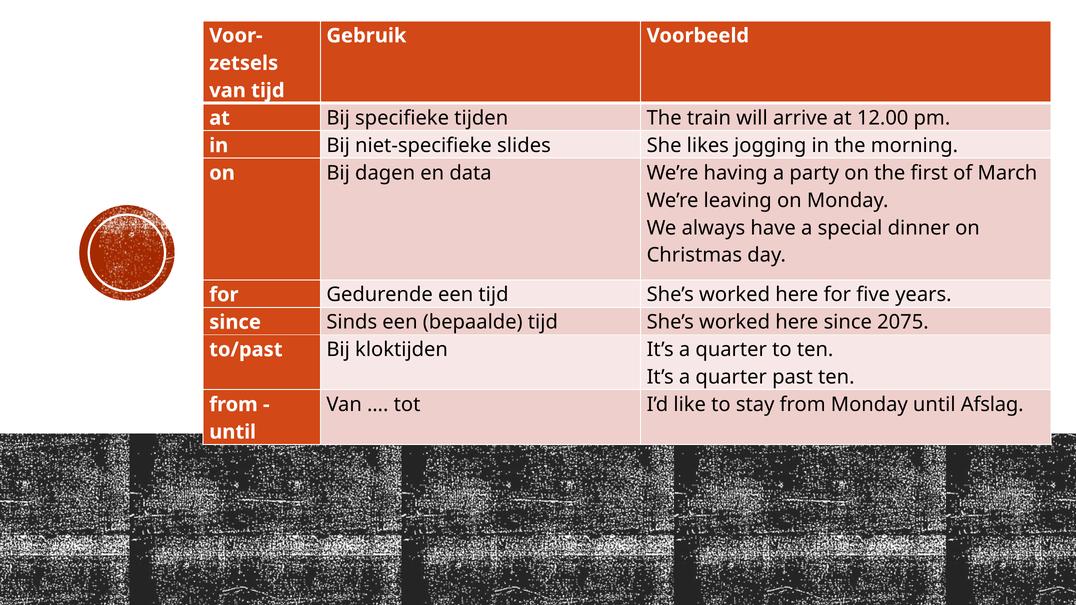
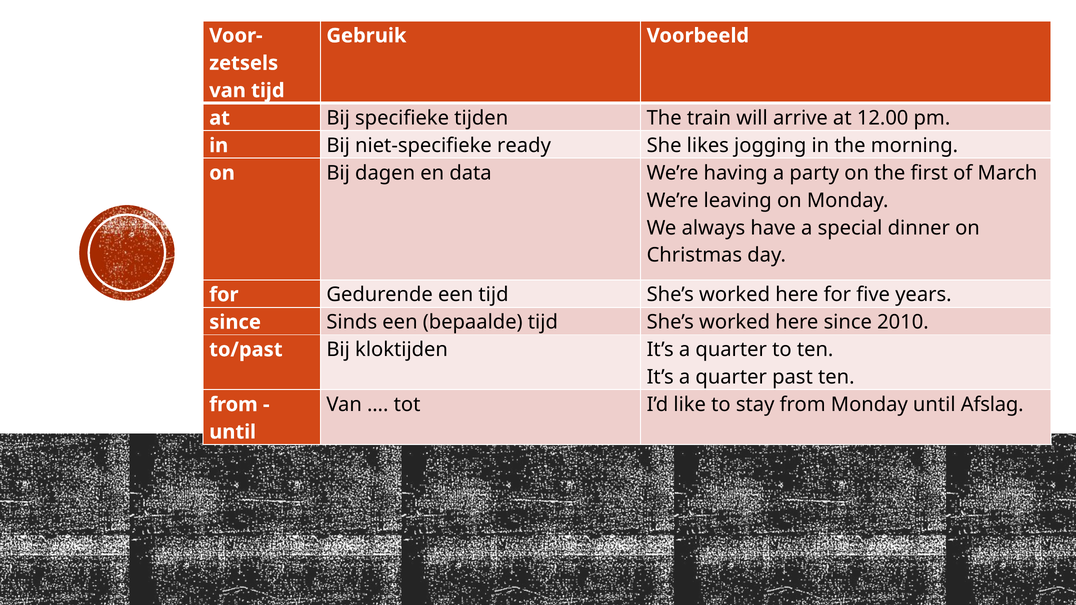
slides: slides -> ready
2075: 2075 -> 2010
